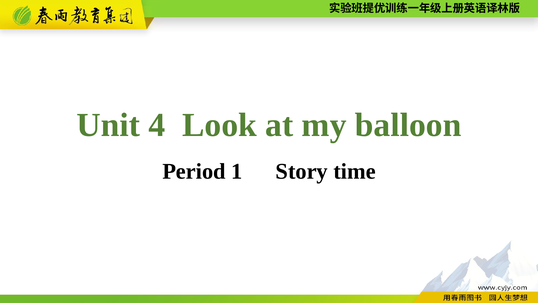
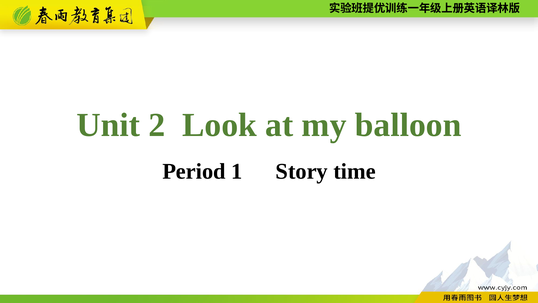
4: 4 -> 2
